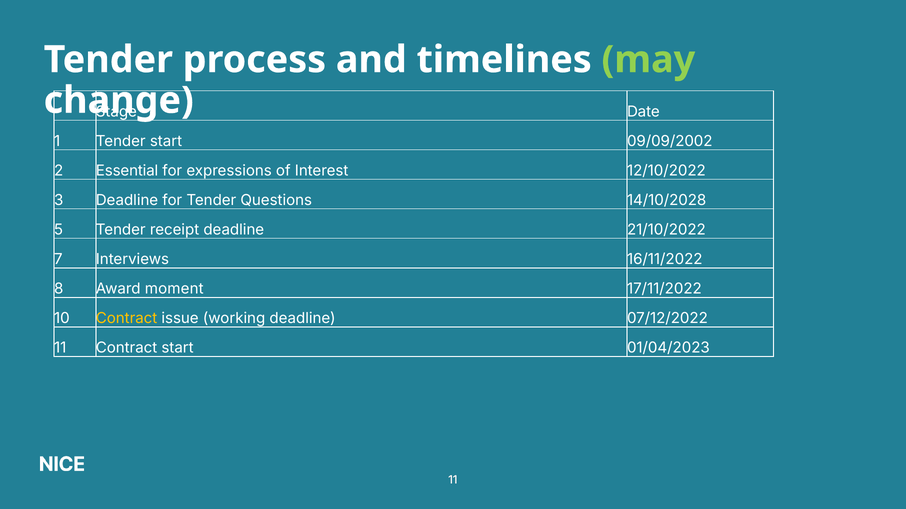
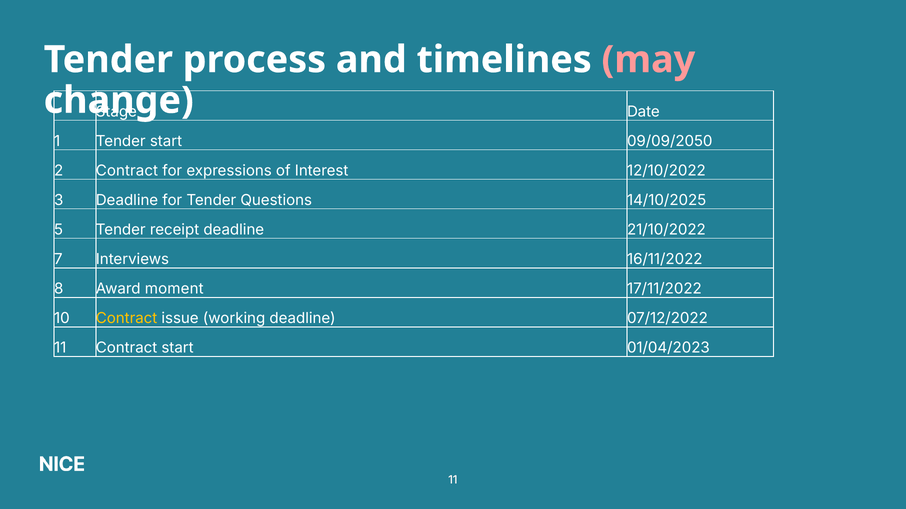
may colour: light green -> pink
09/09/2002: 09/09/2002 -> 09/09/2050
2 Essential: Essential -> Contract
14/10/2028: 14/10/2028 -> 14/10/2025
